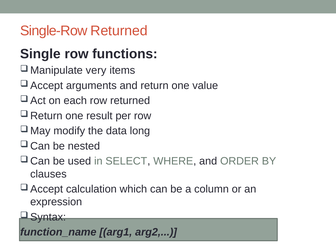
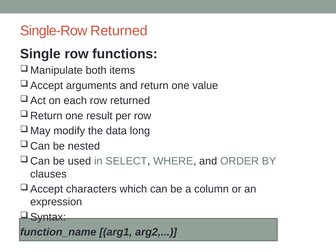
very: very -> both
calculation: calculation -> characters
